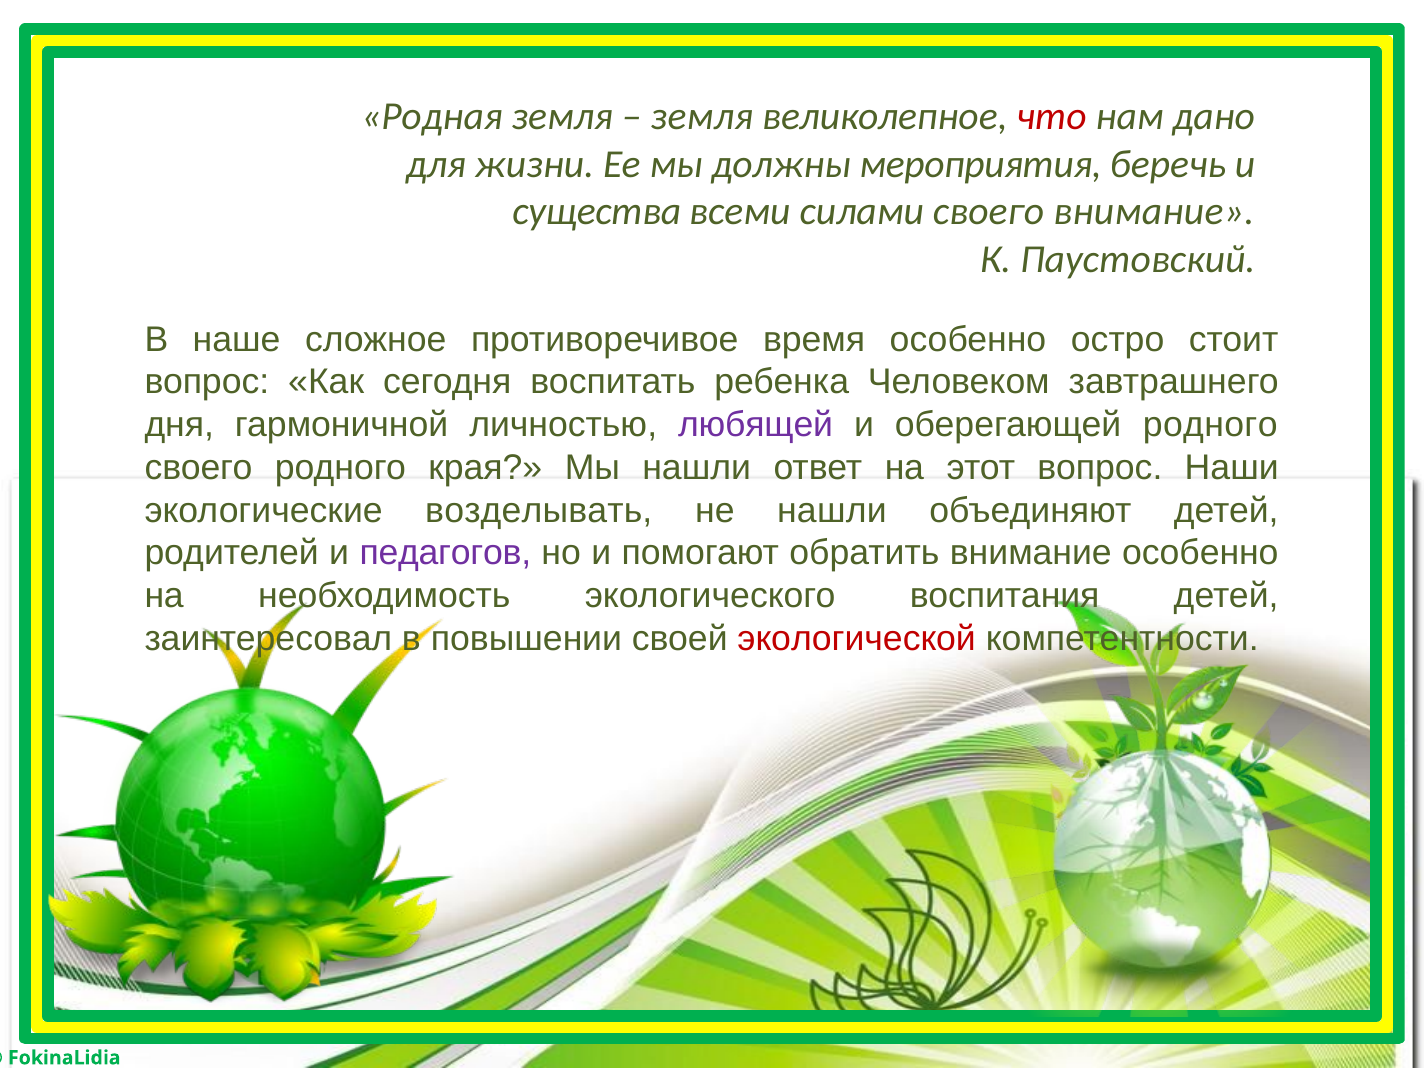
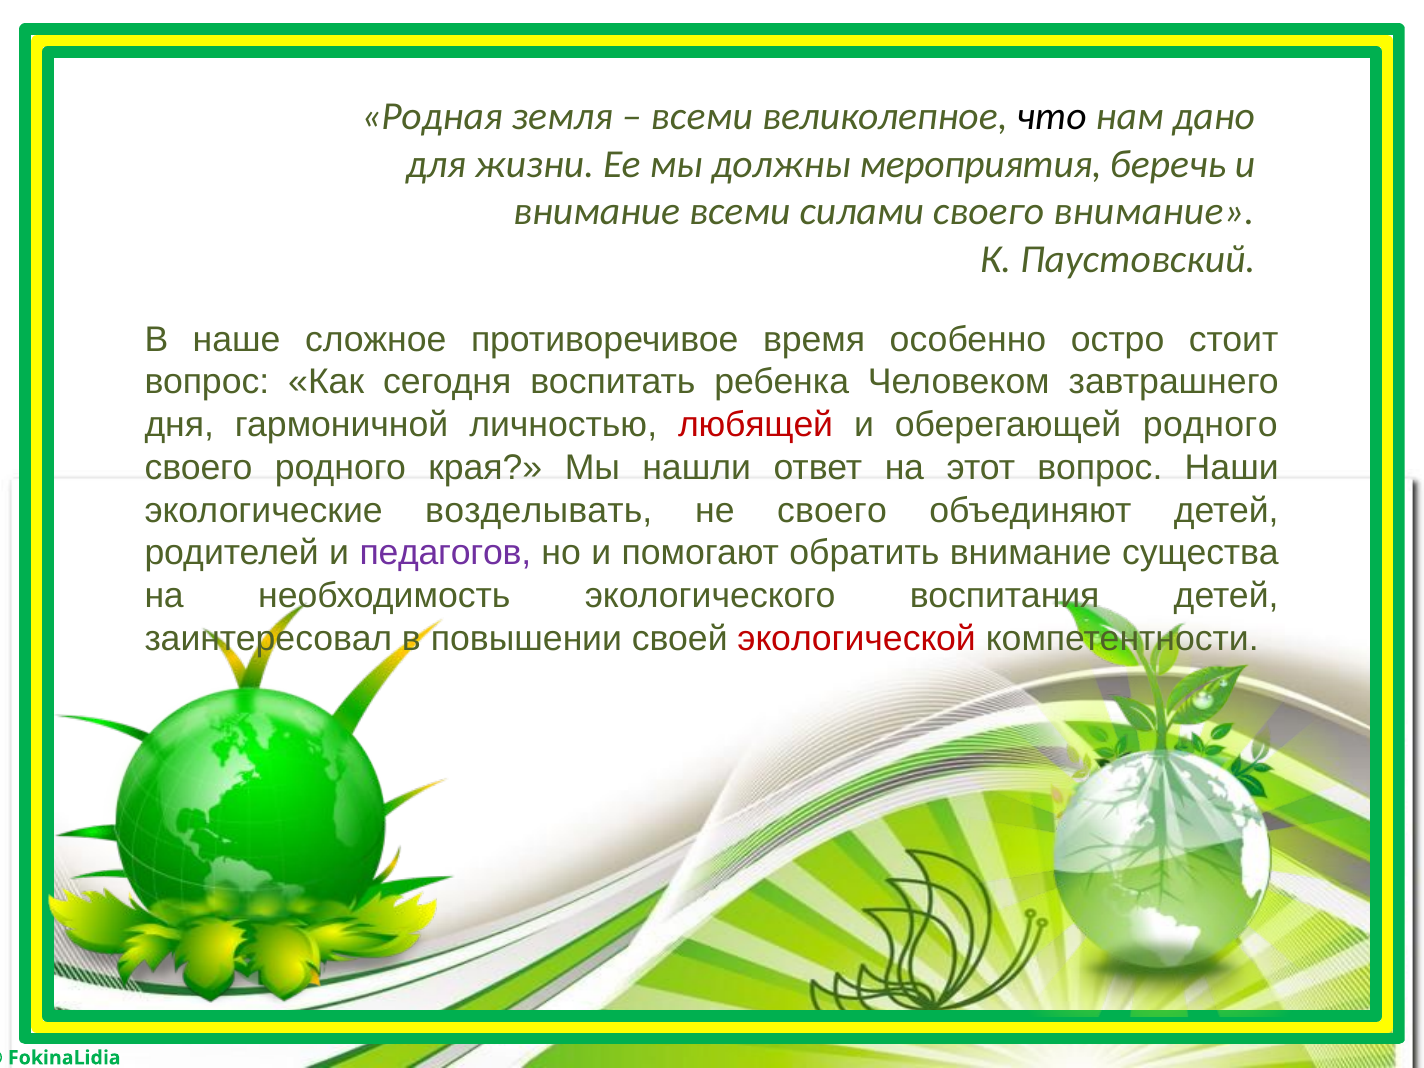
земля at (702, 117): земля -> всеми
что colour: red -> black
существа at (597, 212): существа -> внимание
любящей colour: purple -> red
не нашли: нашли -> своего
внимание особенно: особенно -> существа
